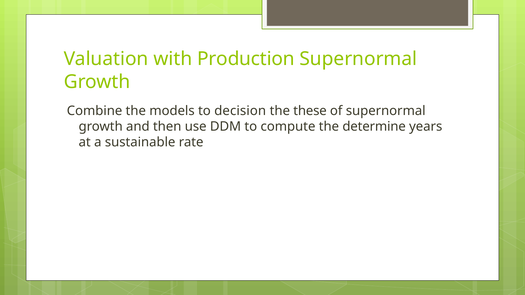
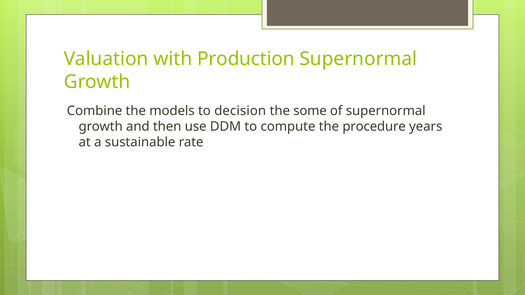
these: these -> some
determine: determine -> procedure
